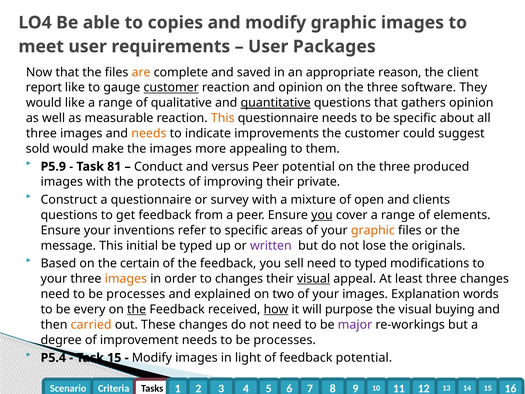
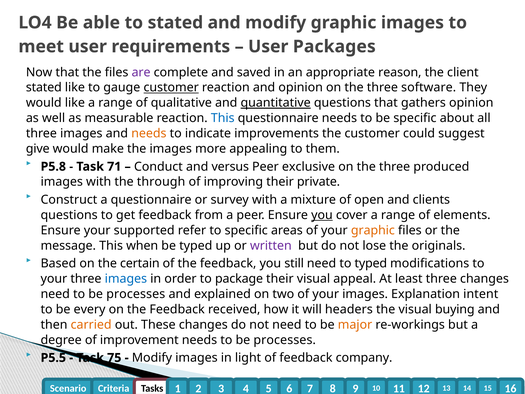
to copies: copies -> stated
are colour: orange -> purple
report at (44, 87): report -> stated
This at (223, 118) colour: orange -> blue
sold: sold -> give
P5.9: P5.9 -> P5.8
81: 81 -> 71
Peer potential: potential -> exclusive
protects: protects -> through
inventions: inventions -> supported
initial: initial -> when
sell: sell -> still
images at (126, 279) colour: orange -> blue
to changes: changes -> package
visual at (314, 279) underline: present -> none
words: words -> intent
the at (137, 309) underline: present -> none
how underline: present -> none
purpose: purpose -> headers
major colour: purple -> orange
P5.4: P5.4 -> P5.5
Task 15: 15 -> 75
feedback potential: potential -> company
